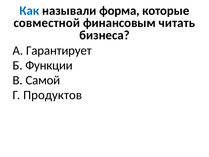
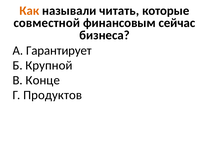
Как colour: blue -> orange
форма: форма -> читать
читать: читать -> сейчас
Функции: Функции -> Крупной
Самой: Самой -> Конце
